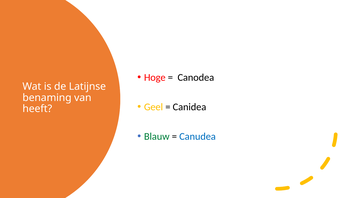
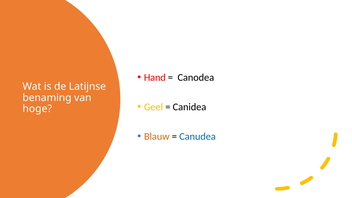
Hoge: Hoge -> Hand
heeft: heeft -> hoge
Blauw colour: green -> orange
